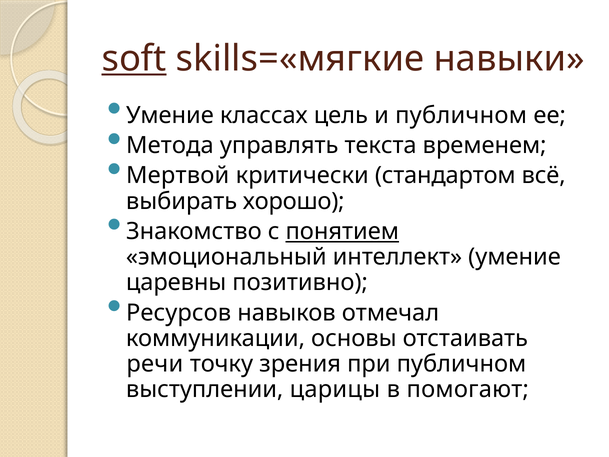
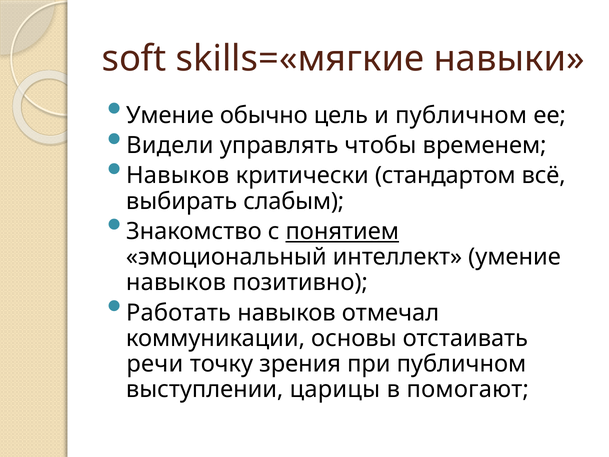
soft underline: present -> none
классах: классах -> обычно
Метода: Метода -> Видели
текста: текста -> чтобы
Мертвой at (178, 176): Мертвой -> Навыков
хорошо: хорошо -> слабым
царевны at (176, 282): царевны -> навыков
Ресурсов: Ресурсов -> Работать
